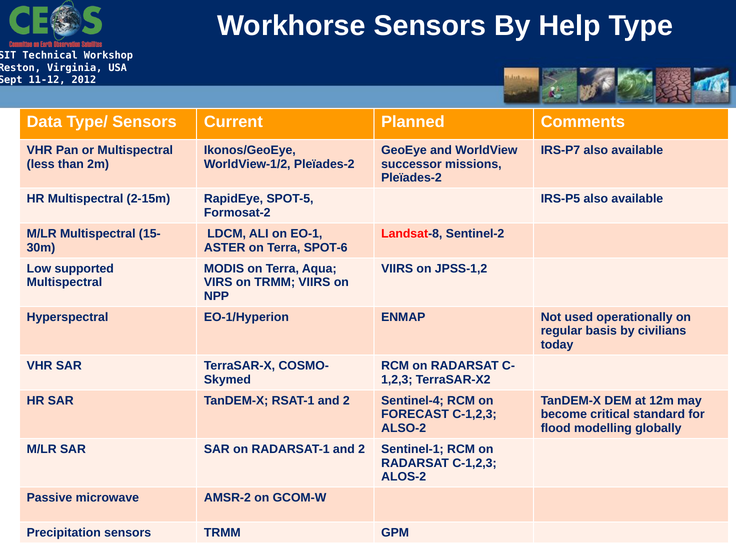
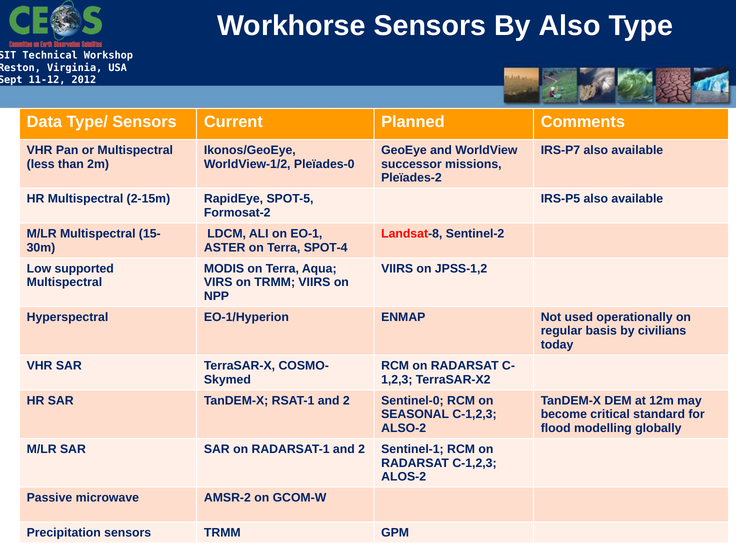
By Help: Help -> Also
WorldView-1/2 Pleïades-2: Pleïades-2 -> Pleïades-0
SPOT-6: SPOT-6 -> SPOT-4
Sentinel-4: Sentinel-4 -> Sentinel-0
FORECAST: FORECAST -> SEASONAL
